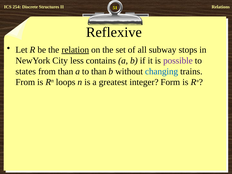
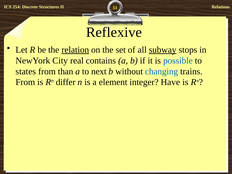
subway underline: none -> present
less: less -> real
possible colour: purple -> blue
to than: than -> next
loops: loops -> differ
greatest: greatest -> element
Form: Form -> Have
